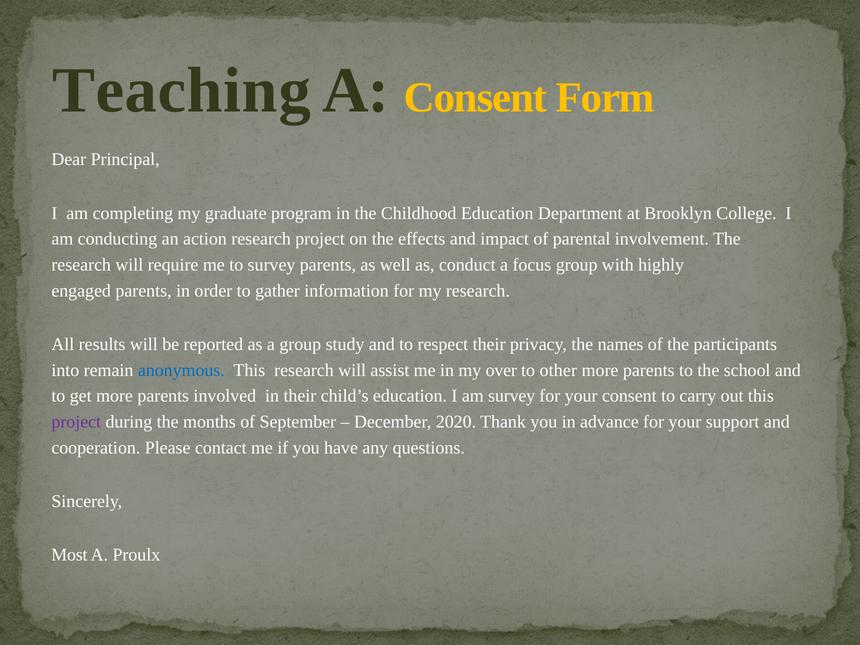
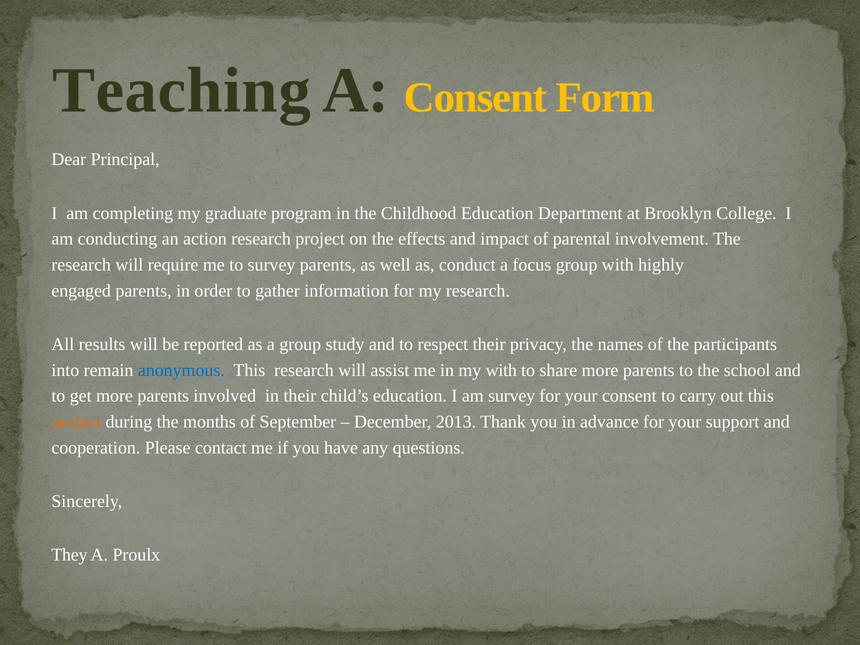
my over: over -> with
other: other -> share
project at (76, 422) colour: purple -> orange
2020: 2020 -> 2013
Most: Most -> They
